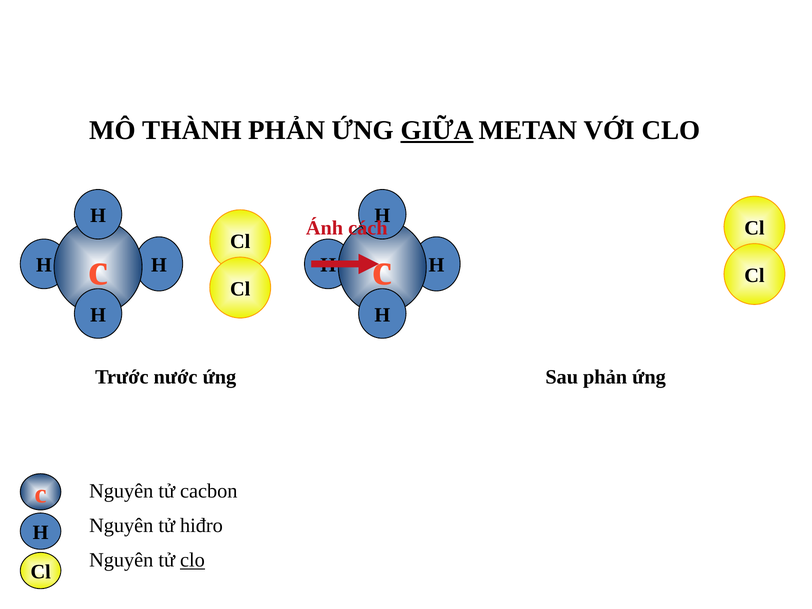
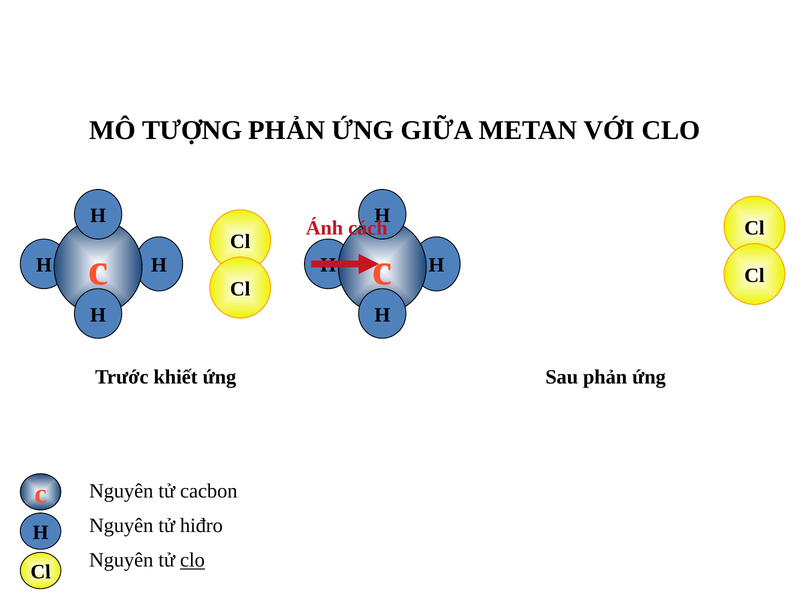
THÀNH: THÀNH -> TƯỢNG
GIỮA underline: present -> none
nước: nước -> khiết
